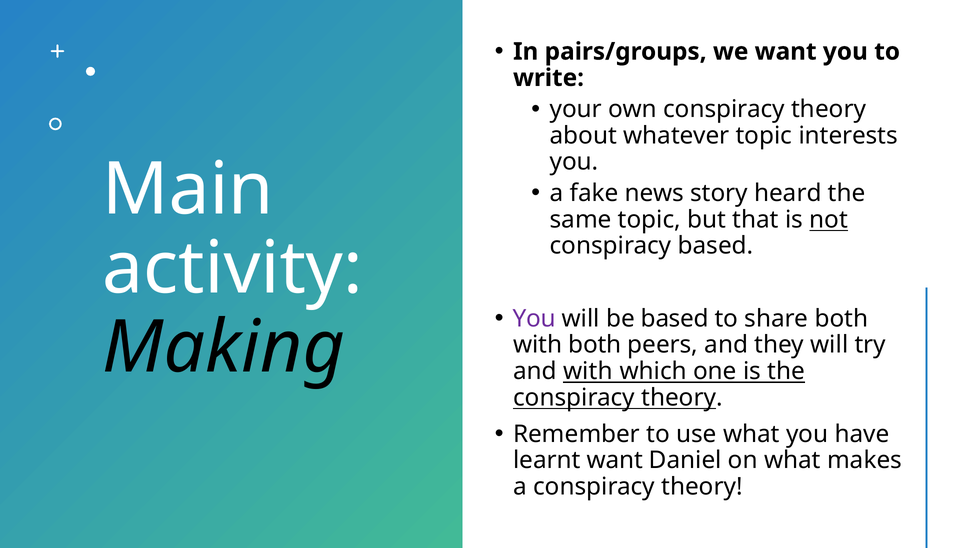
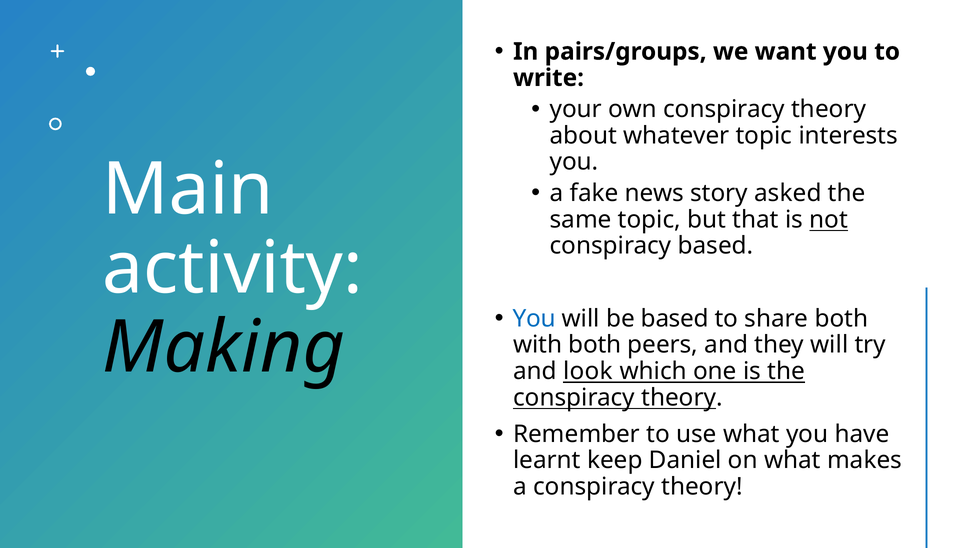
heard: heard -> asked
You at (534, 319) colour: purple -> blue
and with: with -> look
learnt want: want -> keep
